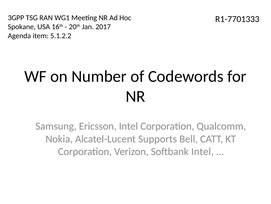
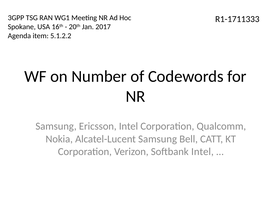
R1-7701333: R1-7701333 -> R1-1711333
Alcatel-Lucent Supports: Supports -> Samsung
